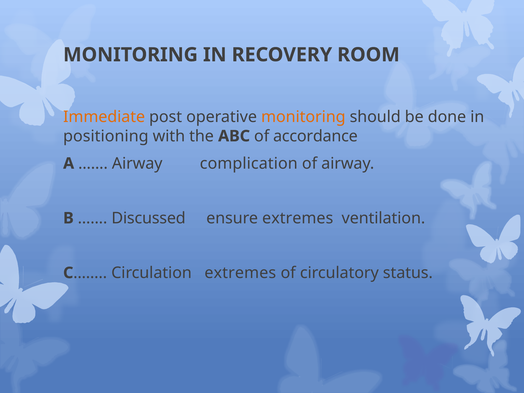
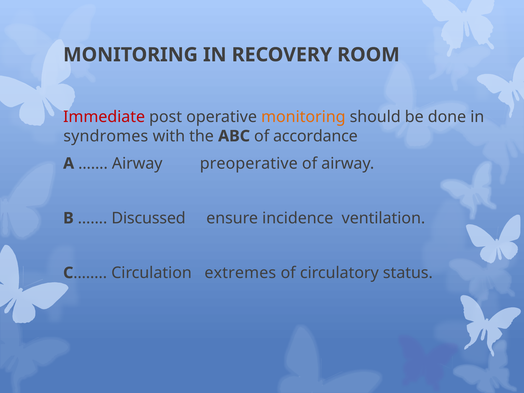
Immediate colour: orange -> red
positioning: positioning -> syndromes
complication: complication -> preoperative
ensure extremes: extremes -> incidence
